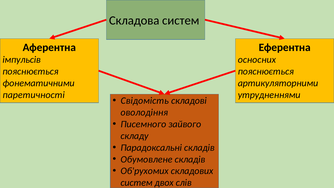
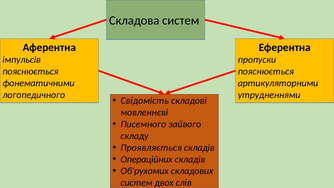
осносних: осносних -> пропуски
паретичності: паретичності -> логопедичного
оволодіння: оволодіння -> мовленнєві
Парадоксальні: Парадоксальні -> Проявляється
Обумовлене: Обумовлене -> Операційних
